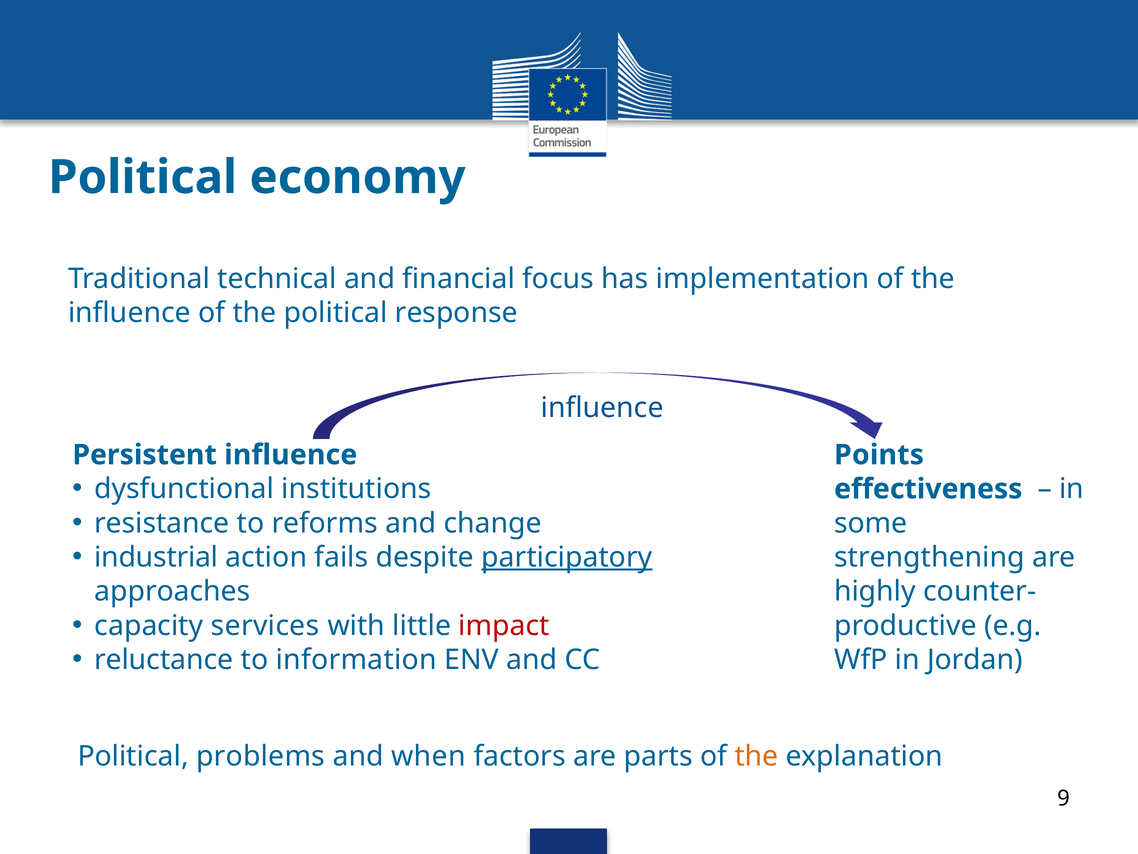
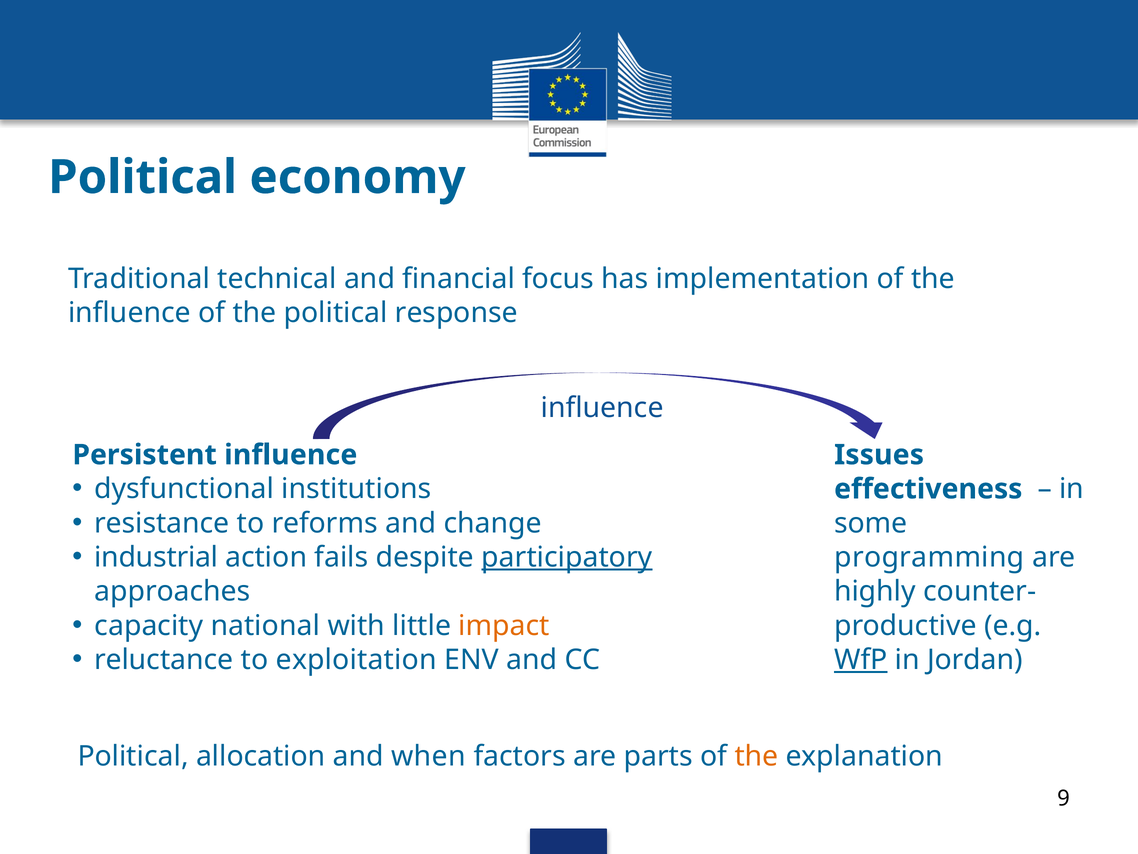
Points: Points -> Issues
strengthening: strengthening -> programming
services: services -> national
impact colour: red -> orange
information: information -> exploitation
WfP underline: none -> present
problems: problems -> allocation
